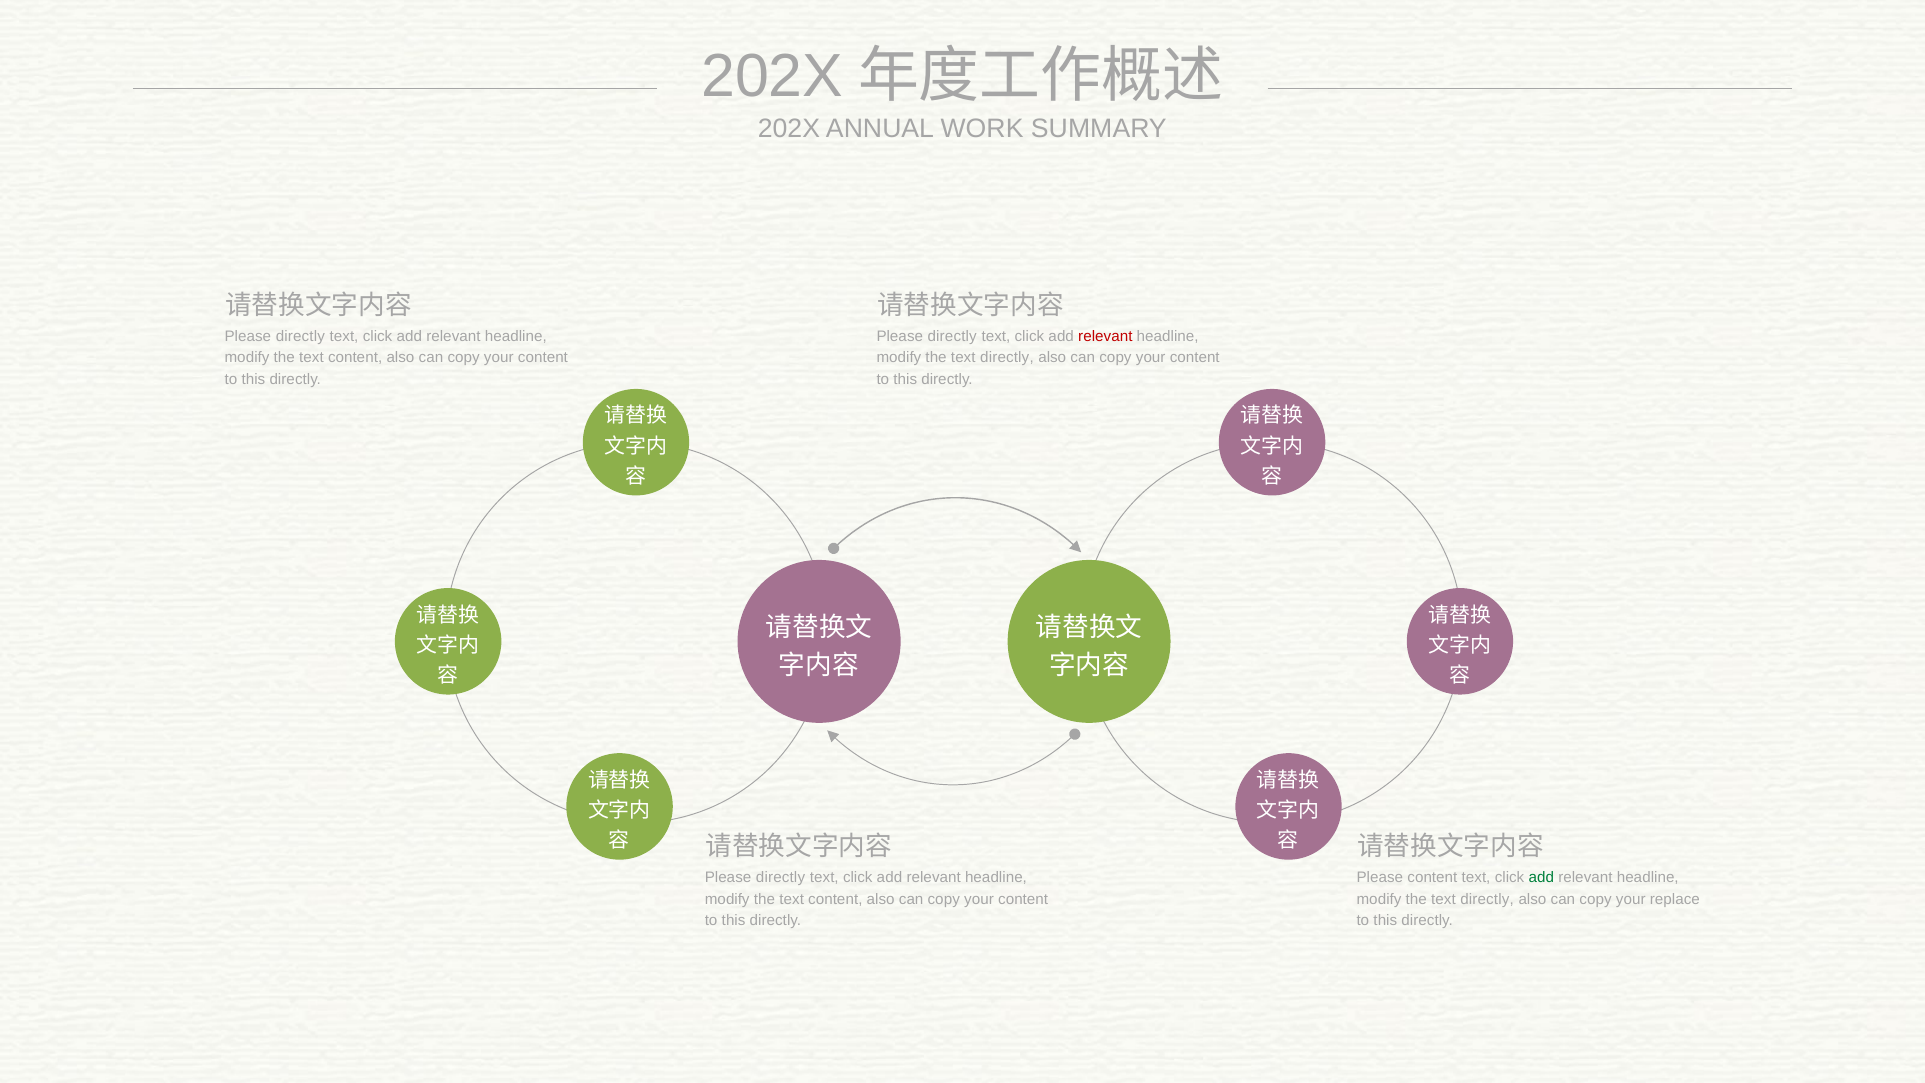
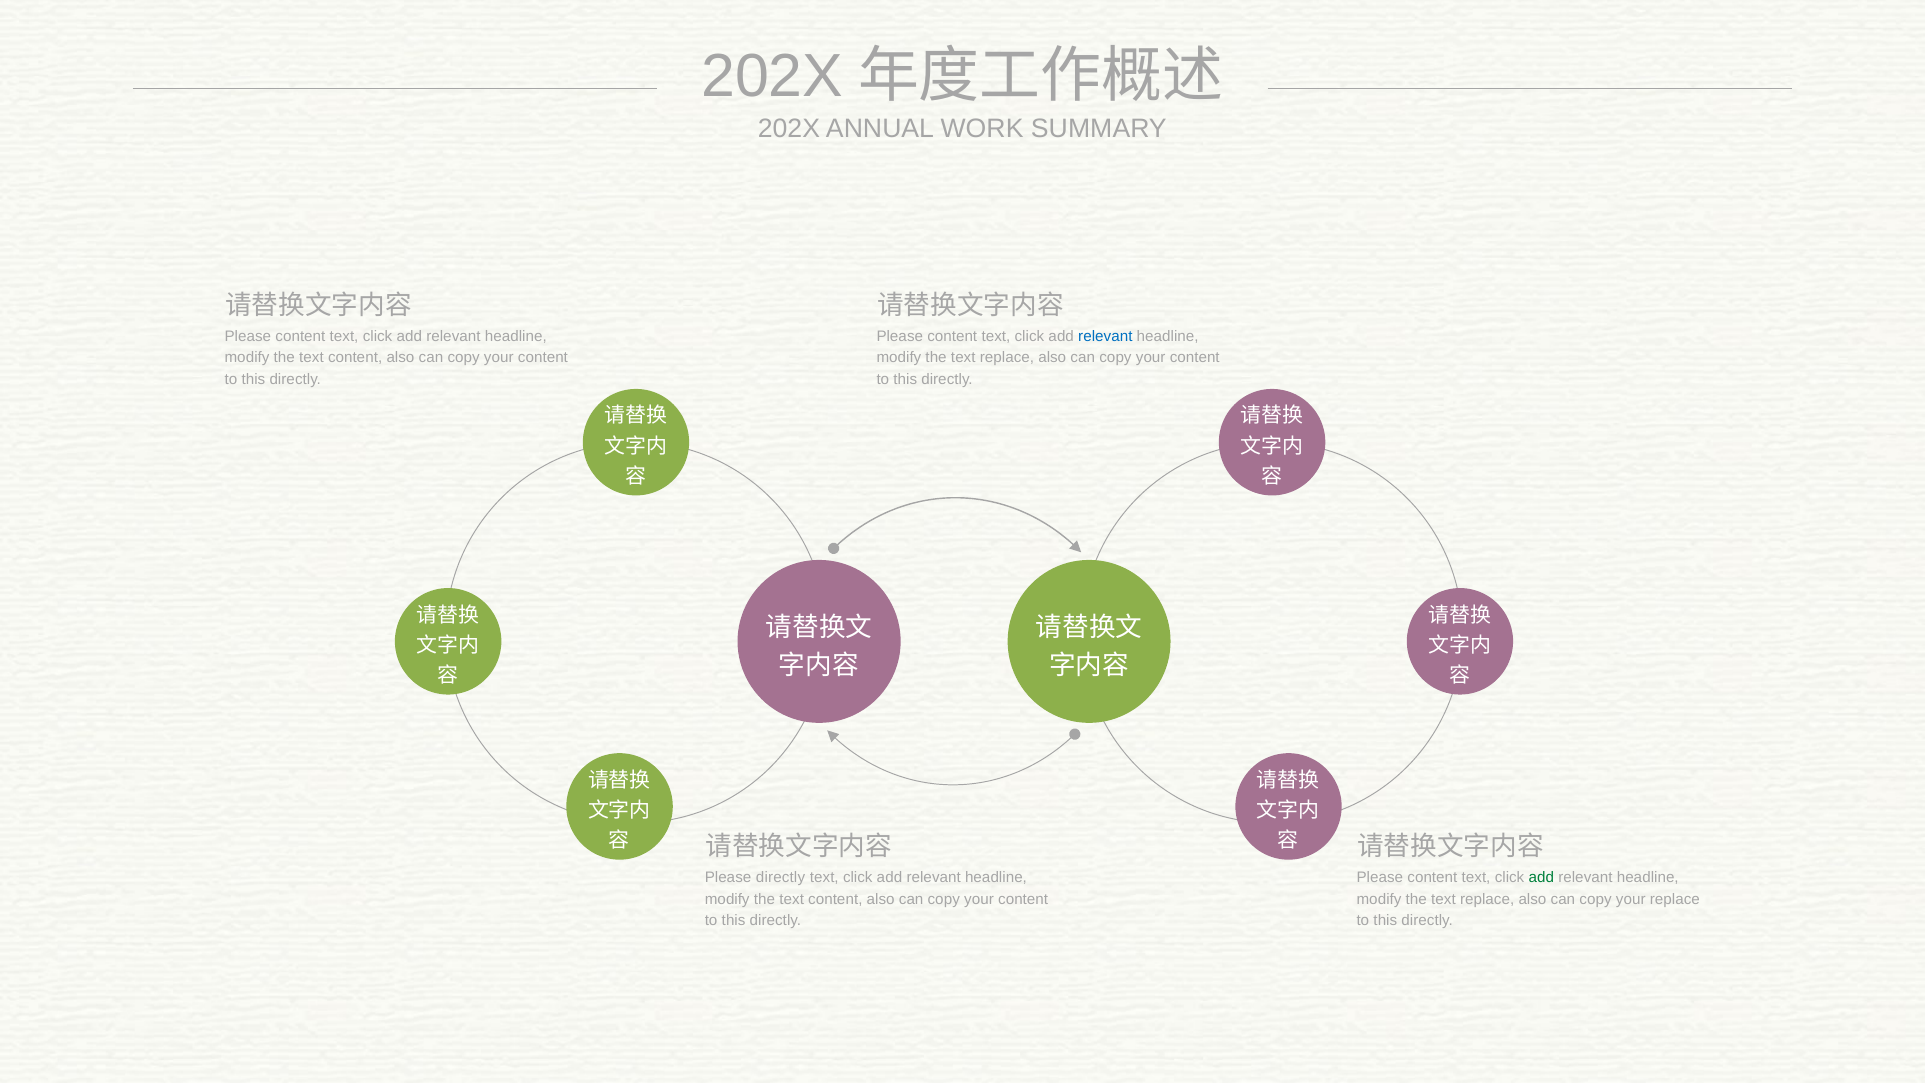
directly at (300, 336): directly -> content
directly at (952, 336): directly -> content
relevant at (1105, 336) colour: red -> blue
directly at (1007, 358): directly -> replace
directly at (1487, 899): directly -> replace
